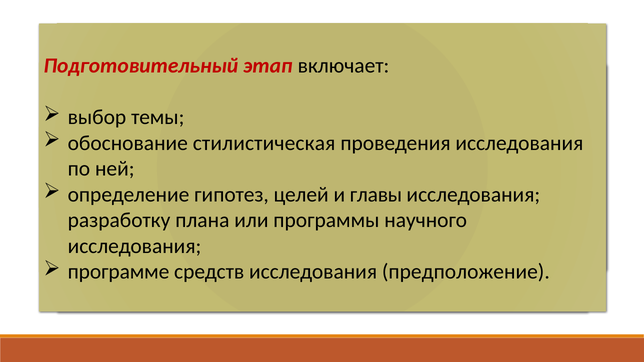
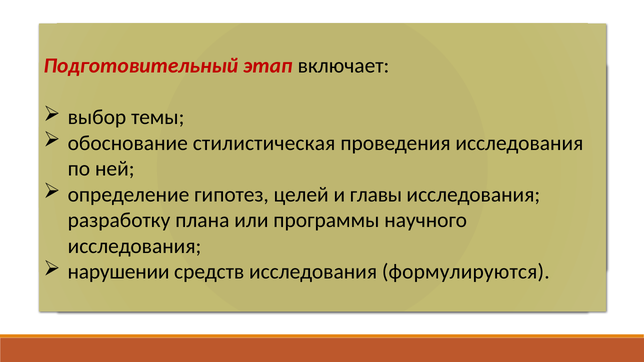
программе: программе -> нарушении
предположение: предположение -> формулируются
